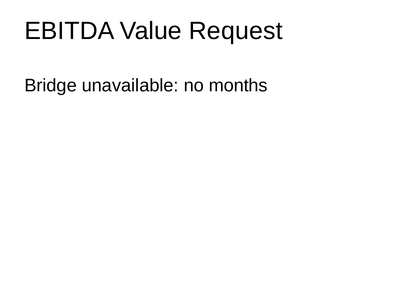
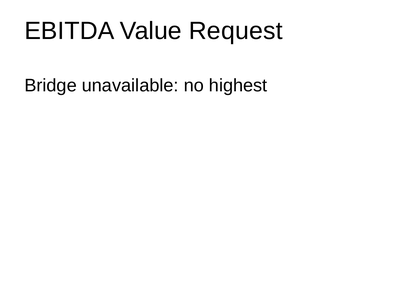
months: months -> highest
